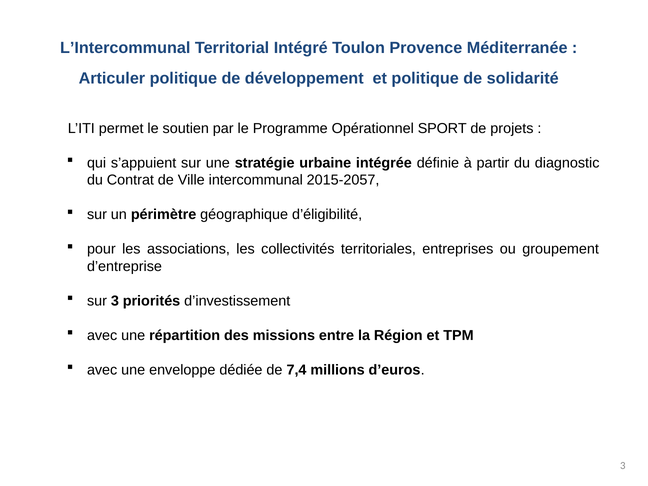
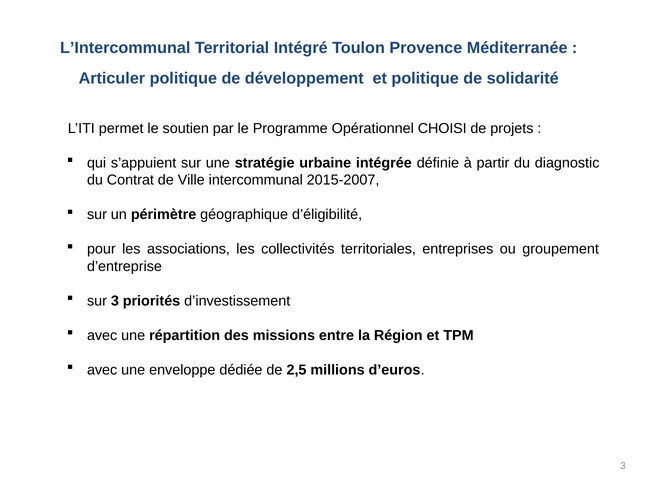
SPORT: SPORT -> CHOISI
2015-2057: 2015-2057 -> 2015-2007
7,4: 7,4 -> 2,5
